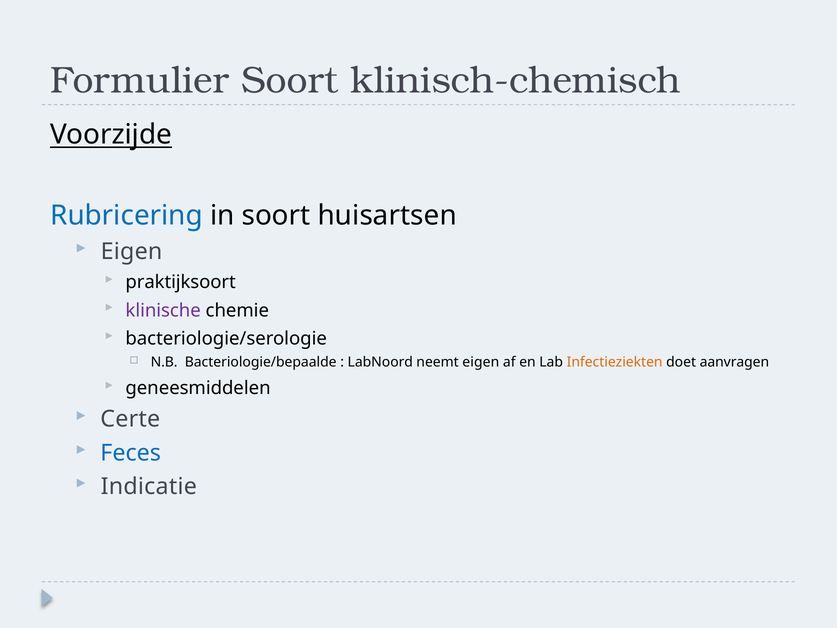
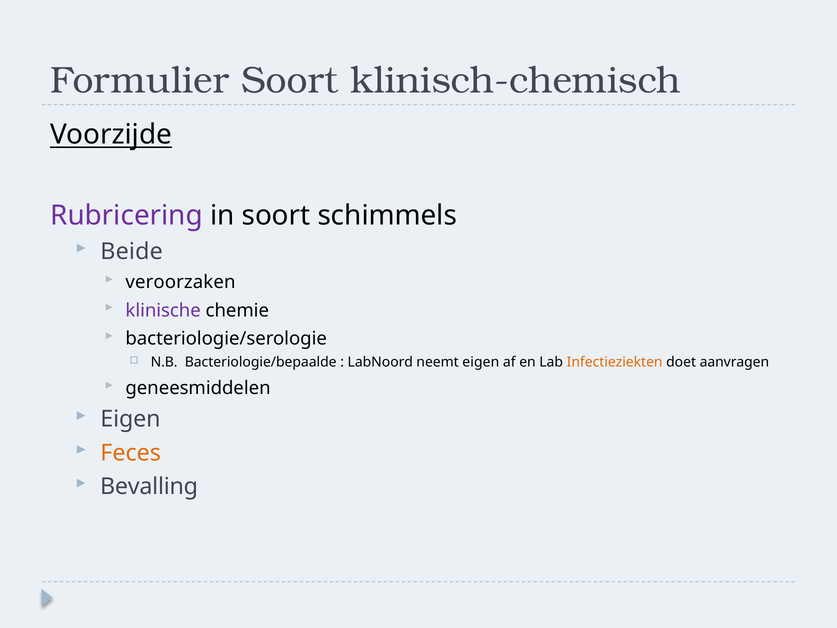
Rubricering colour: blue -> purple
huisartsen: huisartsen -> schimmels
Eigen at (132, 252): Eigen -> Beide
praktijksoort: praktijksoort -> veroorzaken
Certe at (130, 419): Certe -> Eigen
Feces colour: blue -> orange
Indicatie: Indicatie -> Bevalling
